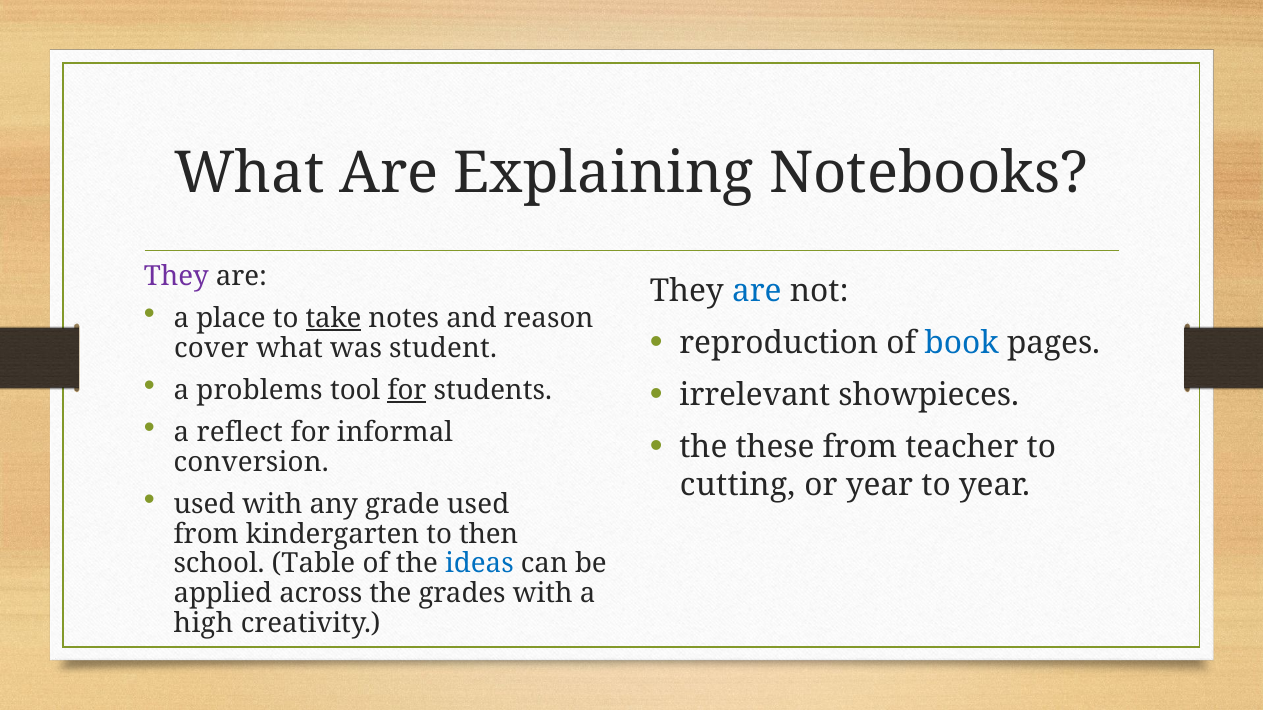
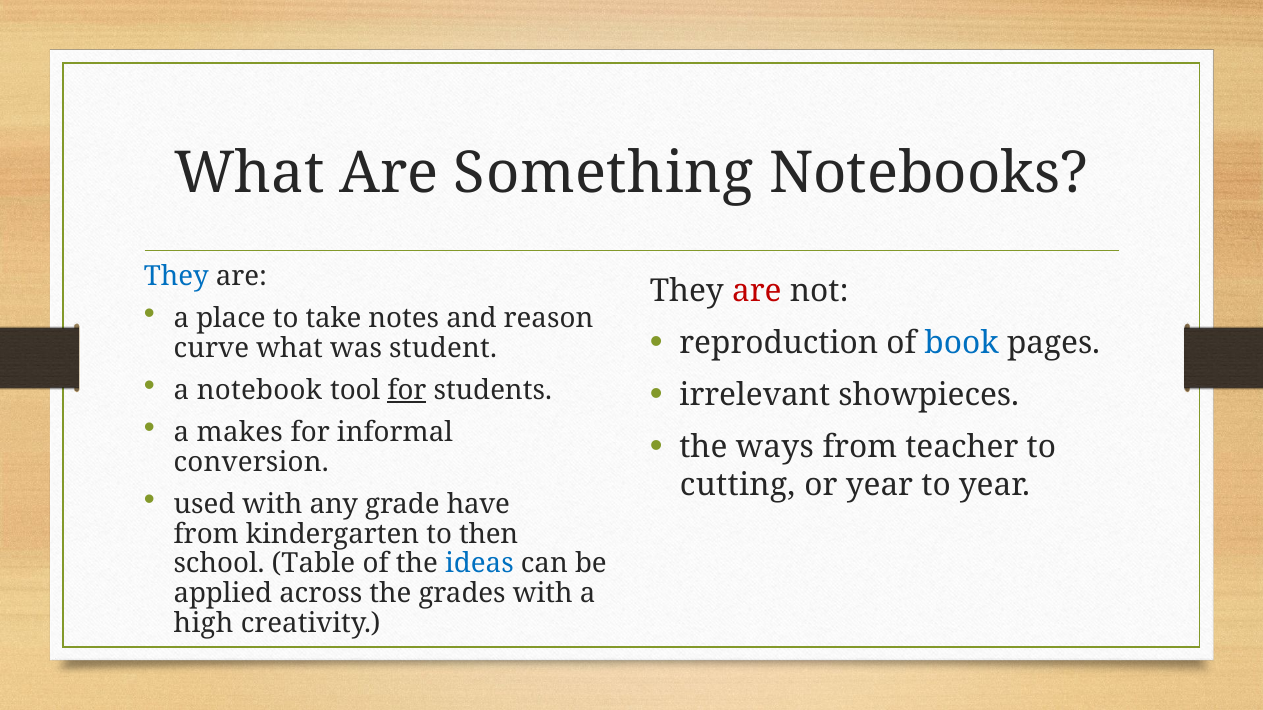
Explaining: Explaining -> Something
They at (176, 276) colour: purple -> blue
are at (757, 291) colour: blue -> red
take underline: present -> none
cover: cover -> curve
problems: problems -> notebook
reflect: reflect -> makes
these: these -> ways
grade used: used -> have
